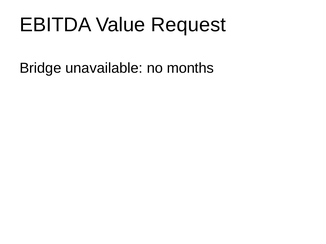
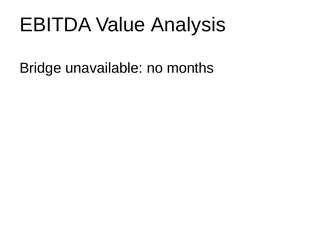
Request: Request -> Analysis
